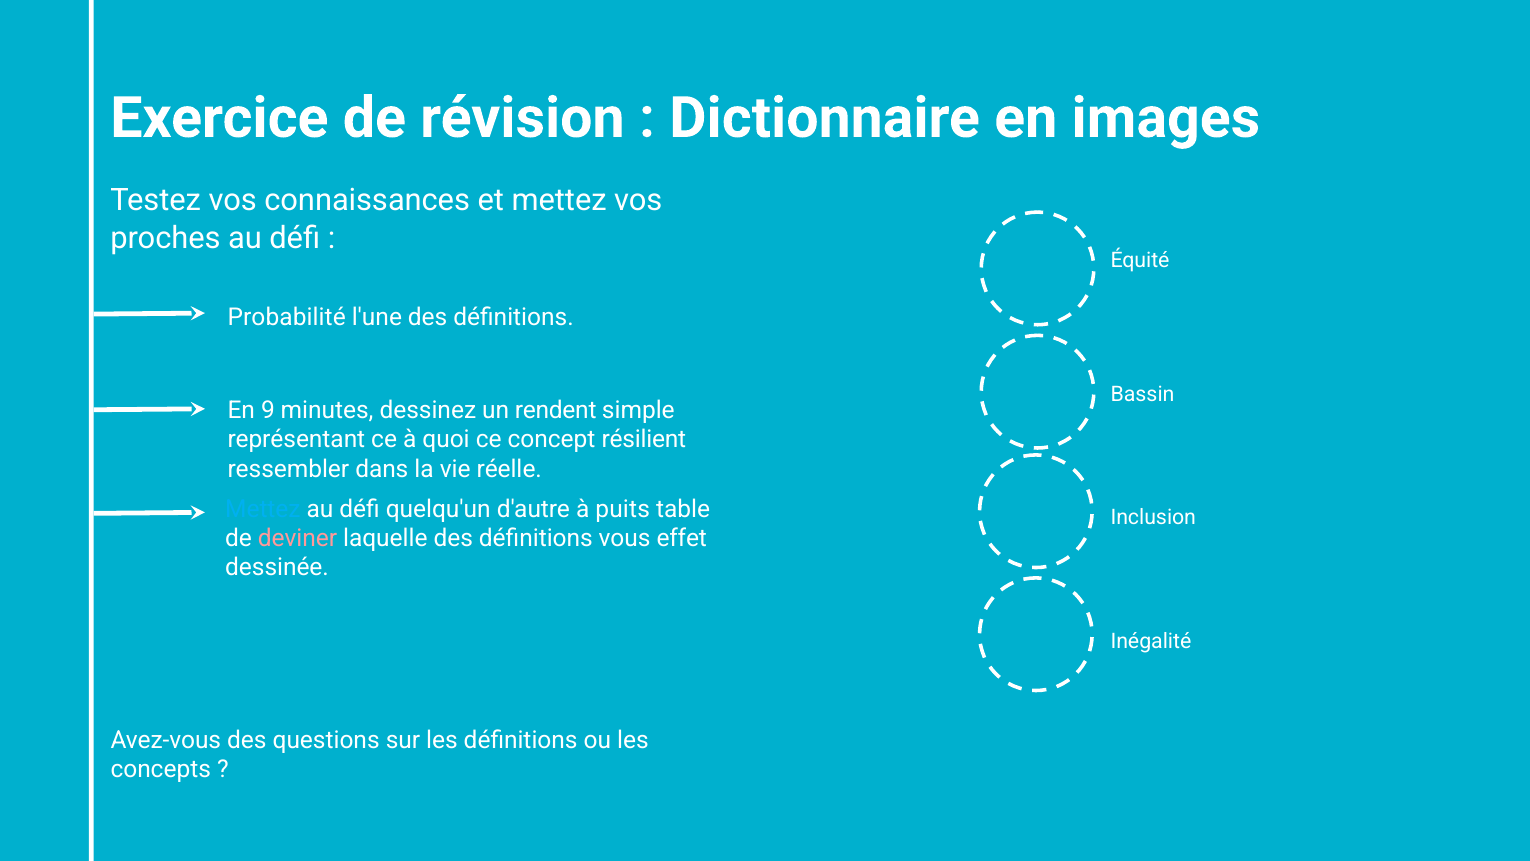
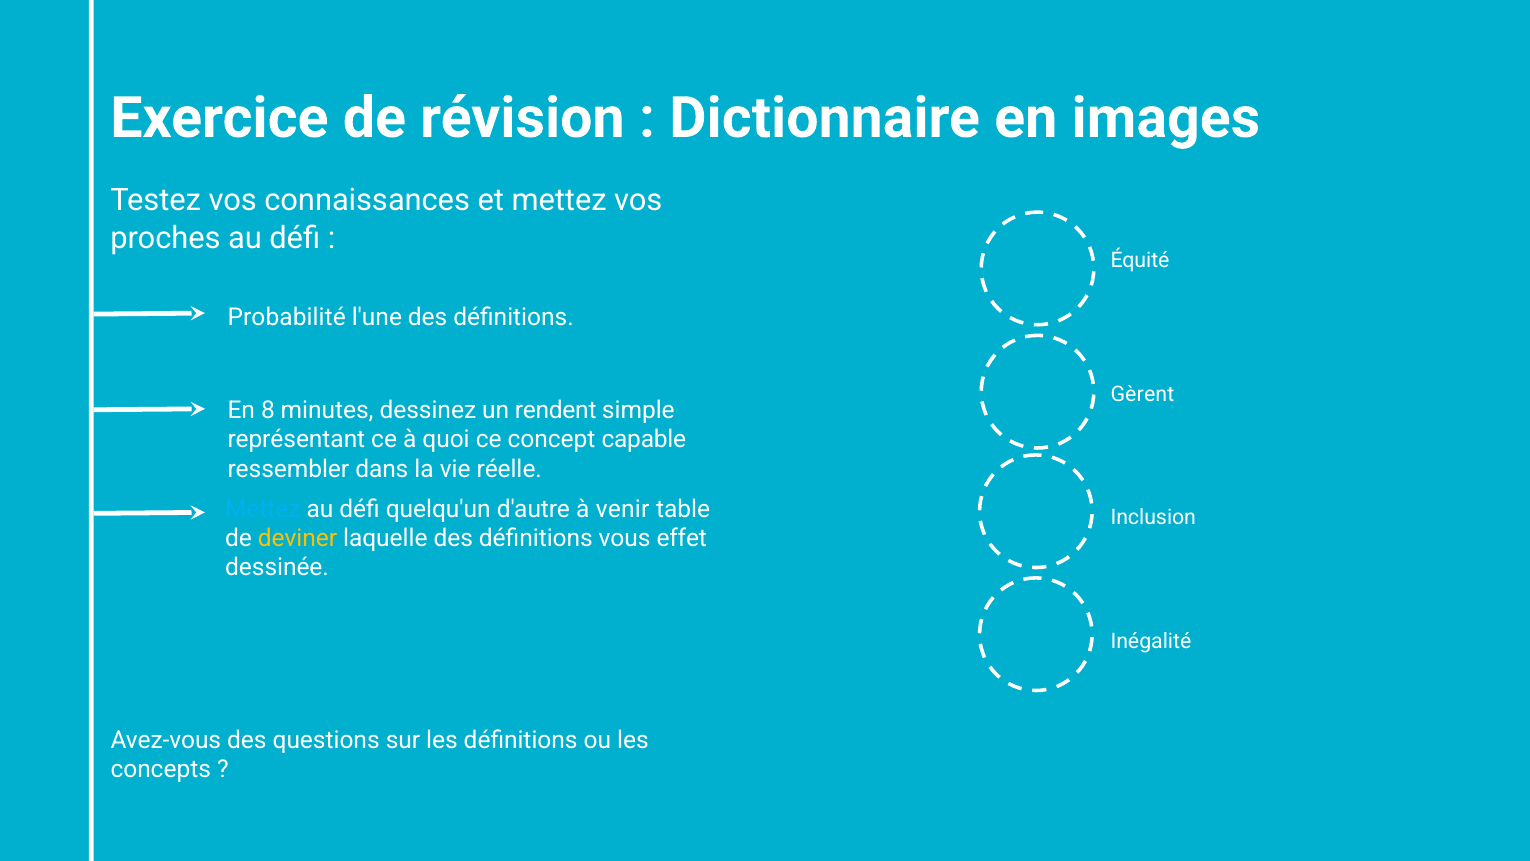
Bassin: Bassin -> Gèrent
9: 9 -> 8
résilient: résilient -> capable
puits: puits -> venir
deviner colour: pink -> yellow
